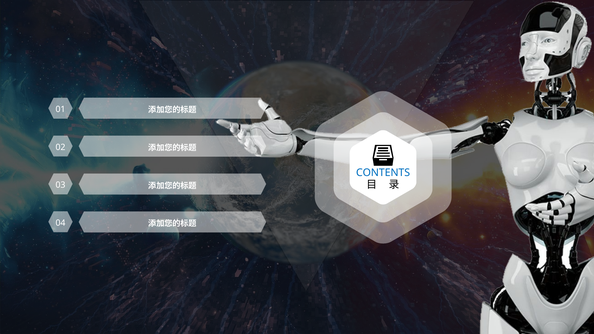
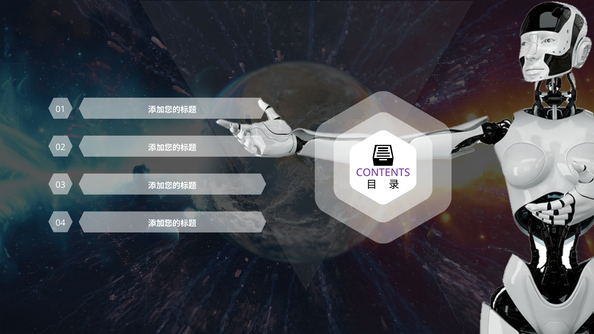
CONTENTS colour: blue -> purple
